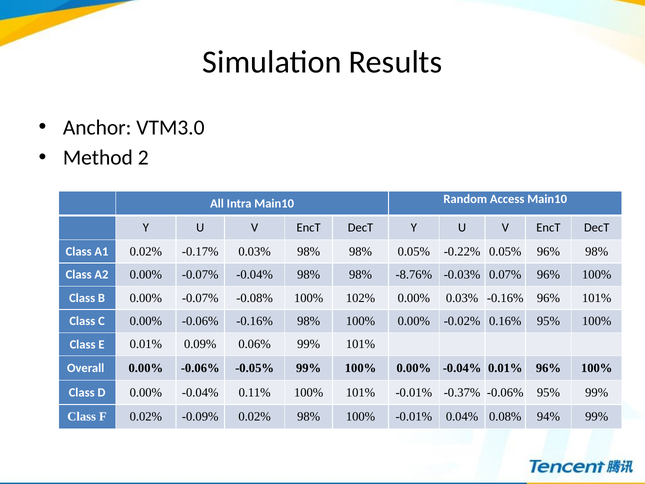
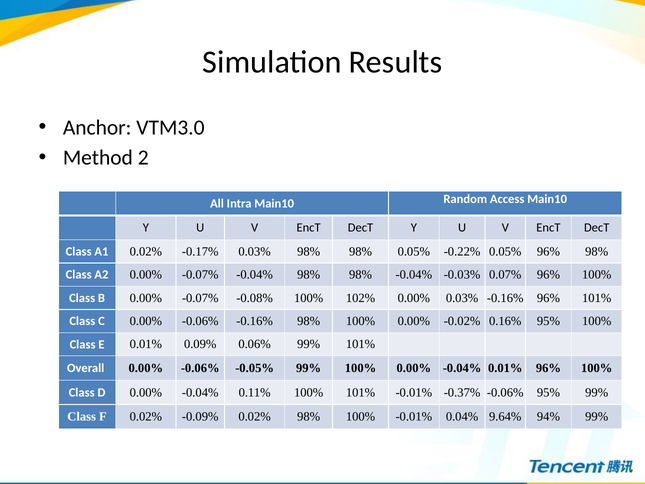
98% -8.76%: -8.76% -> -0.04%
0.08%: 0.08% -> 9.64%
